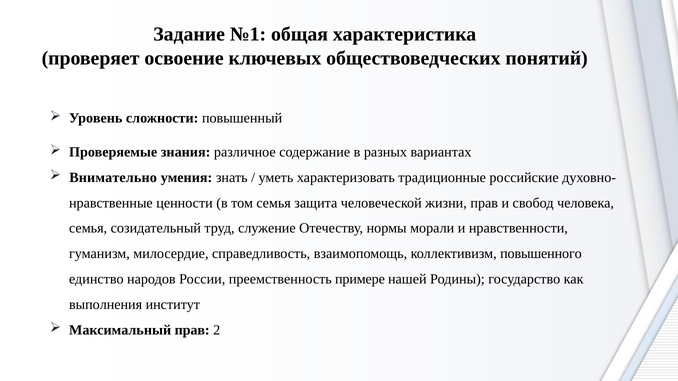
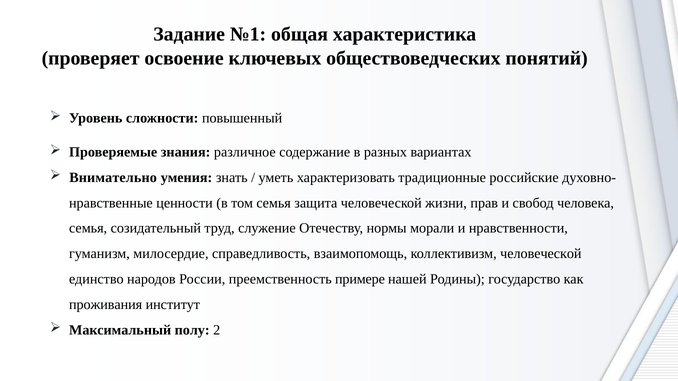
коллективизм повышенного: повышенного -> человеческой
выполнения: выполнения -> проживания
Максимальный прав: прав -> полу
